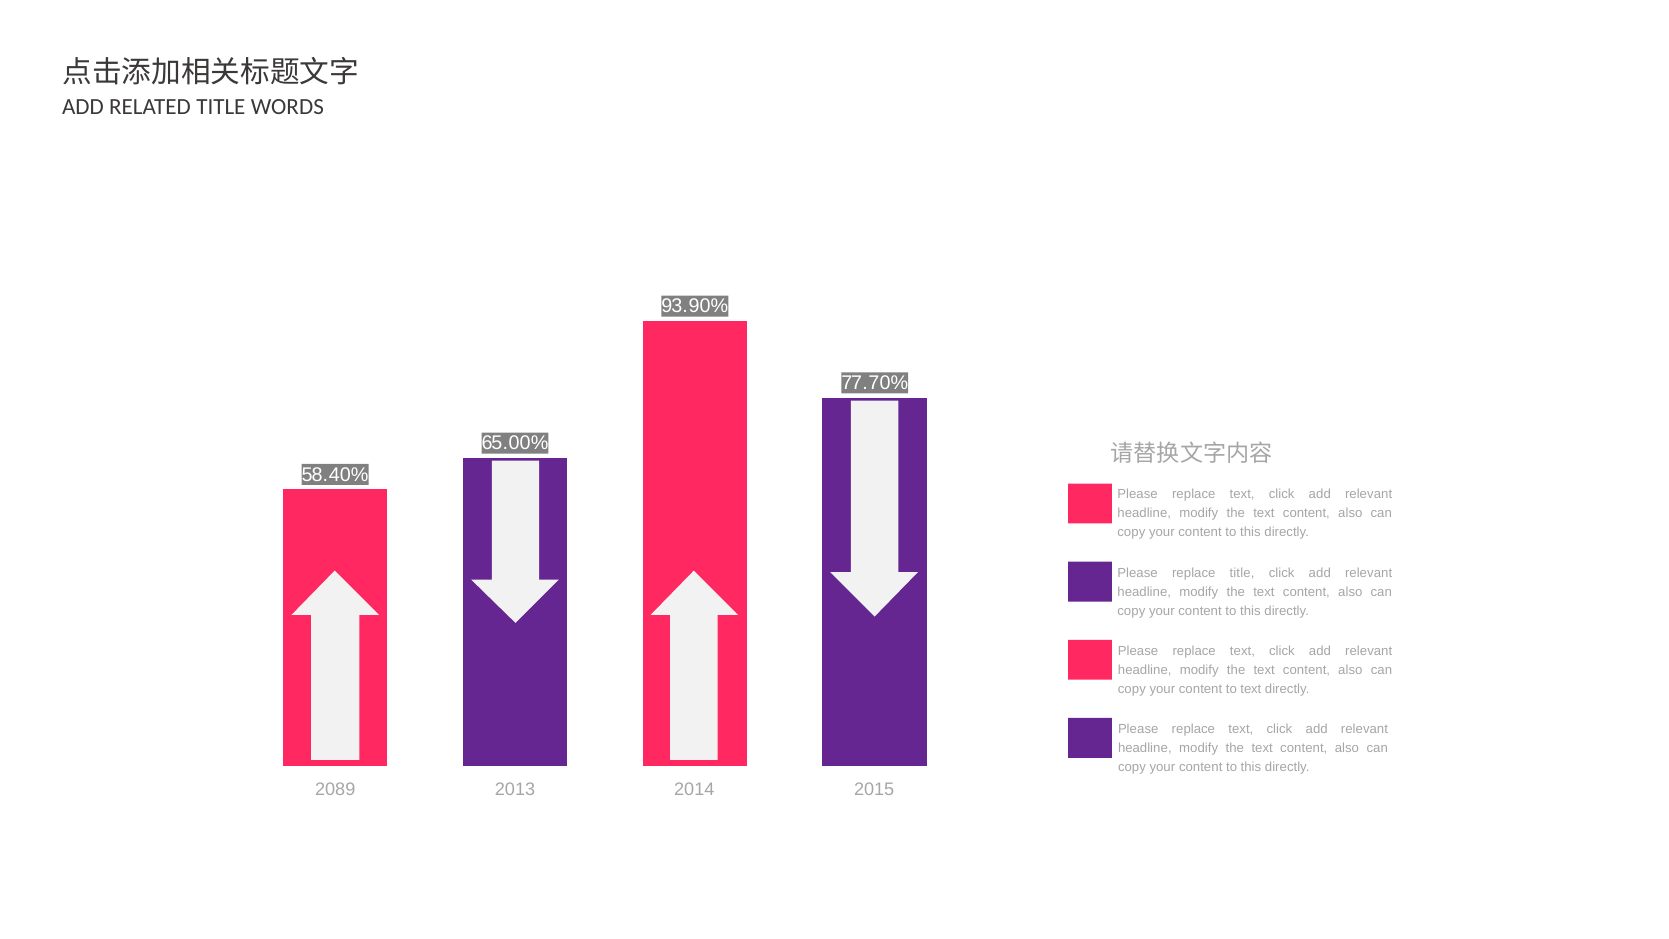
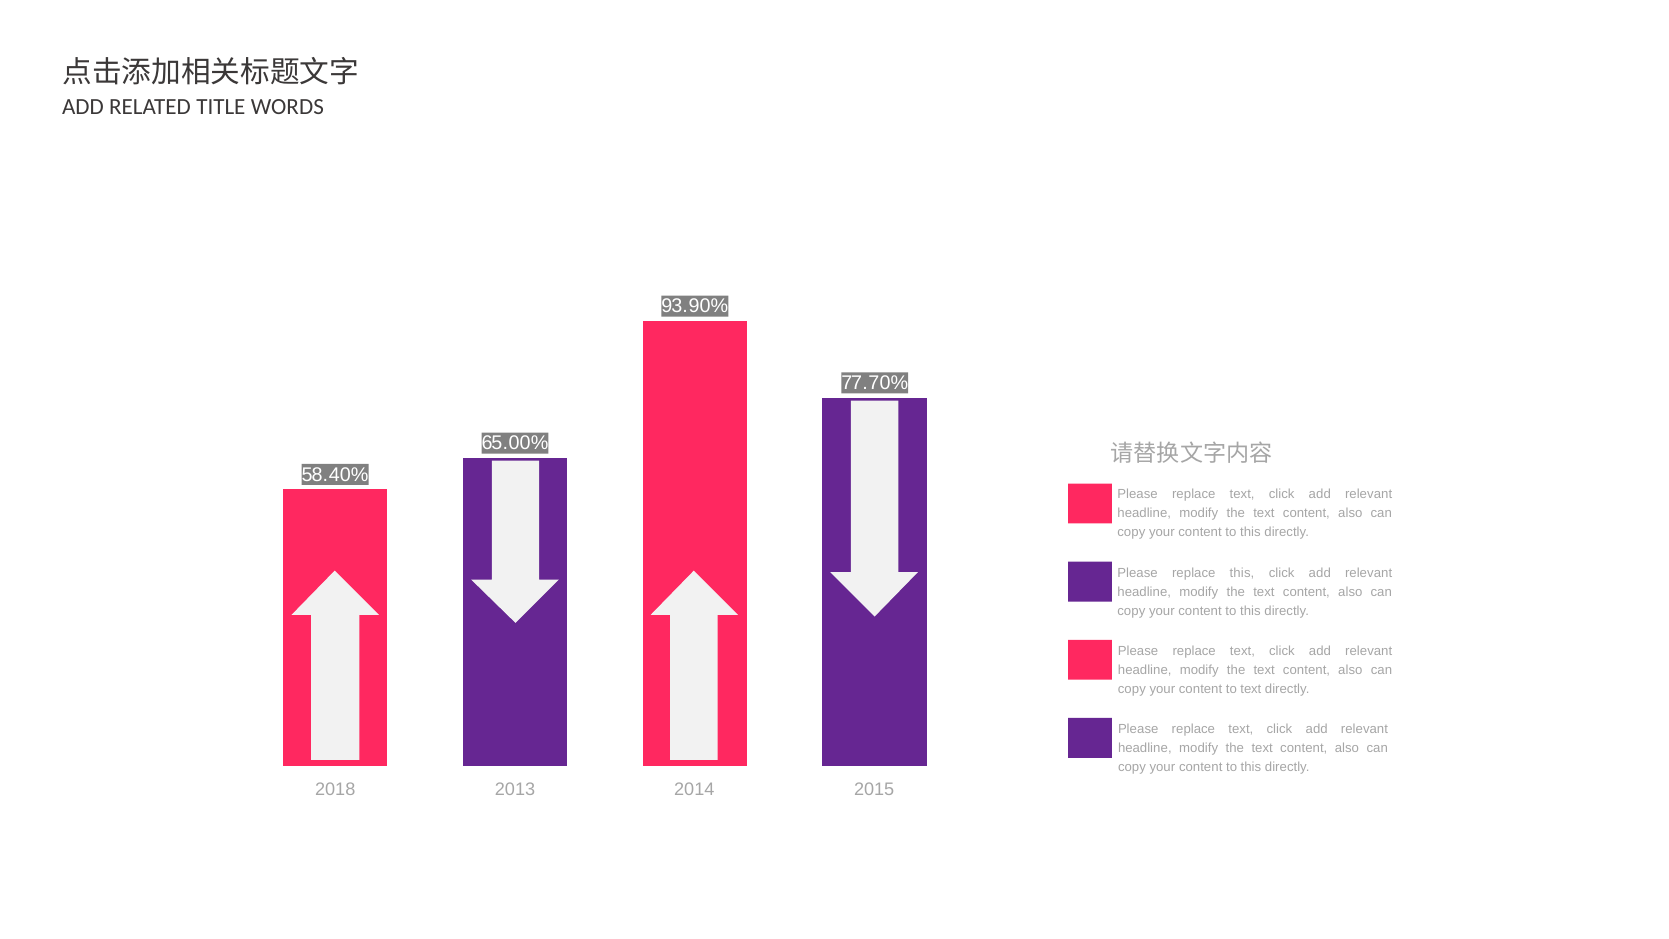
replace title: title -> this
2089: 2089 -> 2018
